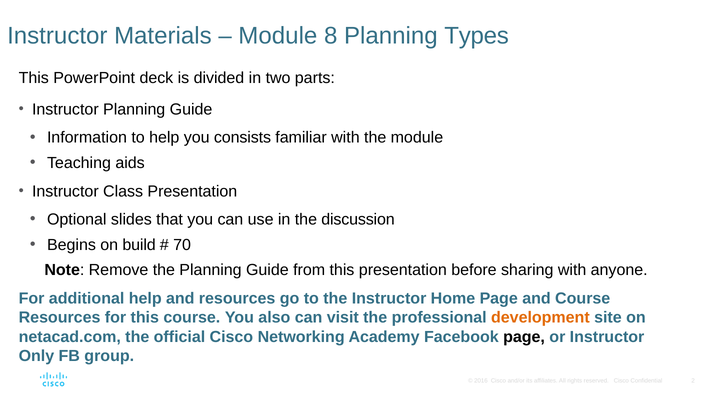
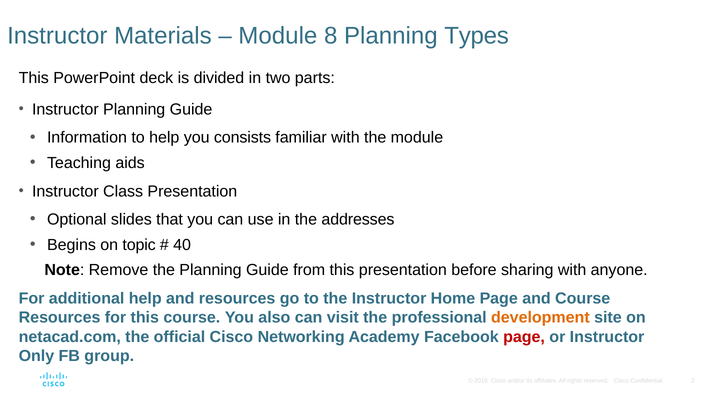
discussion: discussion -> addresses
build: build -> topic
70: 70 -> 40
page at (524, 337) colour: black -> red
